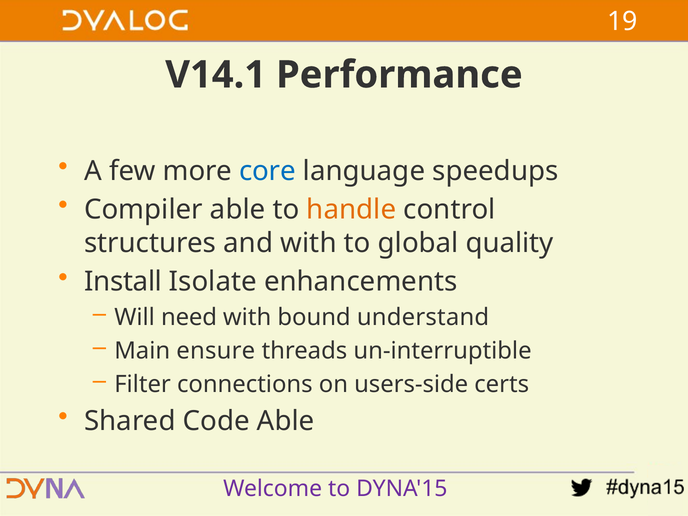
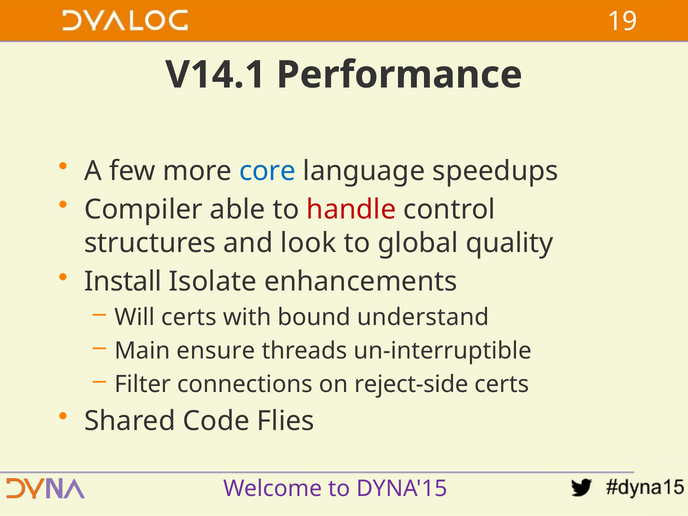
handle colour: orange -> red
and with: with -> look
Will need: need -> certs
users-side: users-side -> reject-side
Code Able: Able -> Flies
